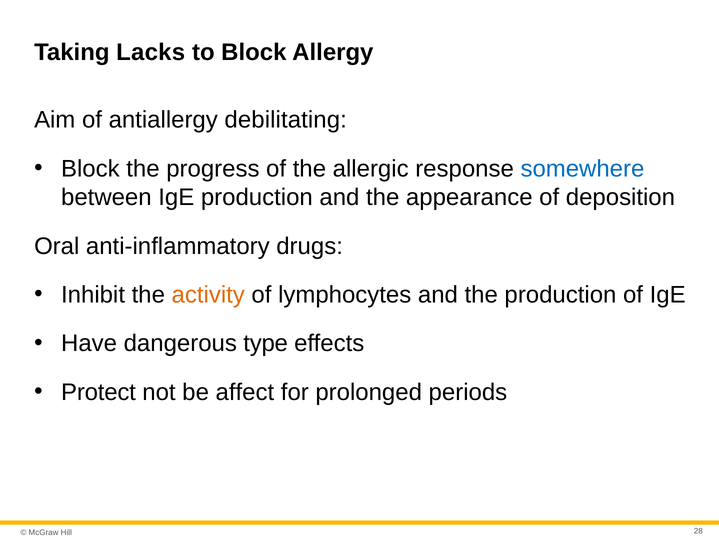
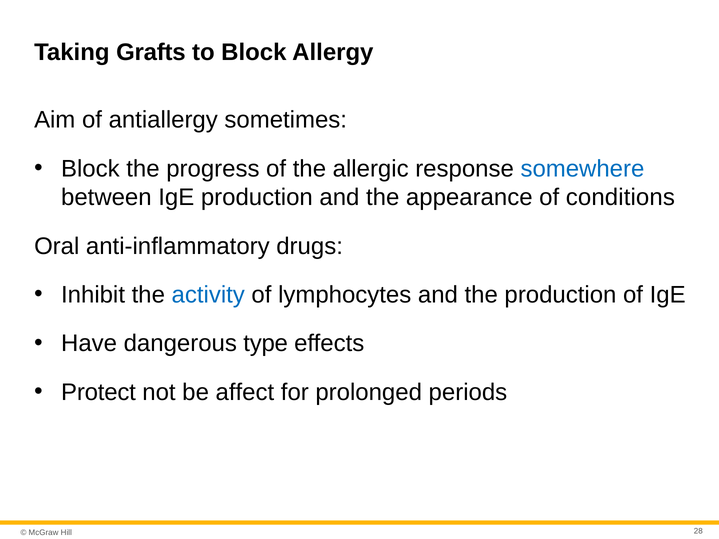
Lacks: Lacks -> Grafts
debilitating: debilitating -> sometimes
deposition: deposition -> conditions
activity colour: orange -> blue
